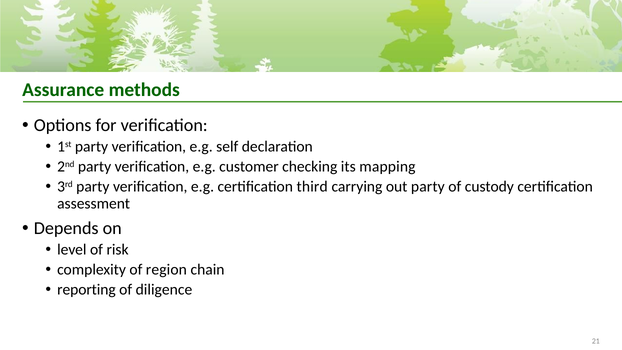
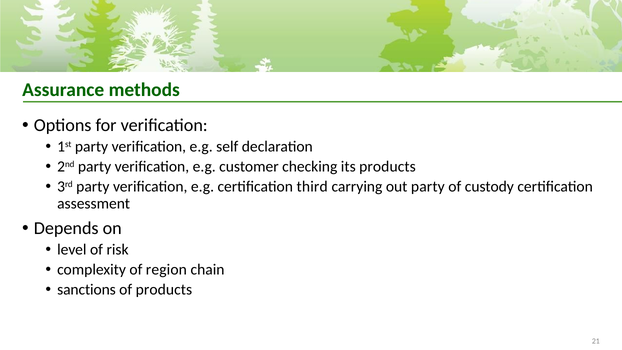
its mapping: mapping -> products
reporting: reporting -> sanctions
of diligence: diligence -> products
